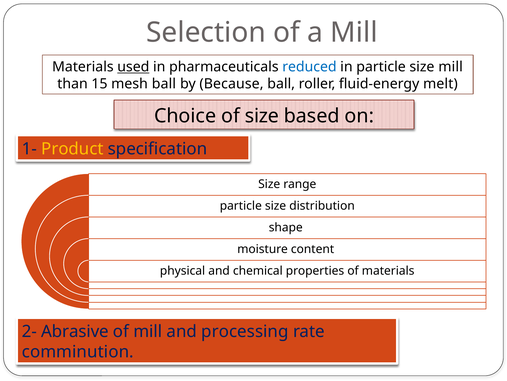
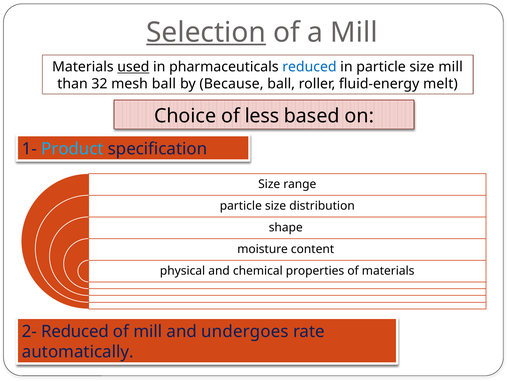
Selection underline: none -> present
15: 15 -> 32
of size: size -> less
Product colour: yellow -> light blue
2- Abrasive: Abrasive -> Reduced
processing: processing -> undergoes
comminution: comminution -> automatically
